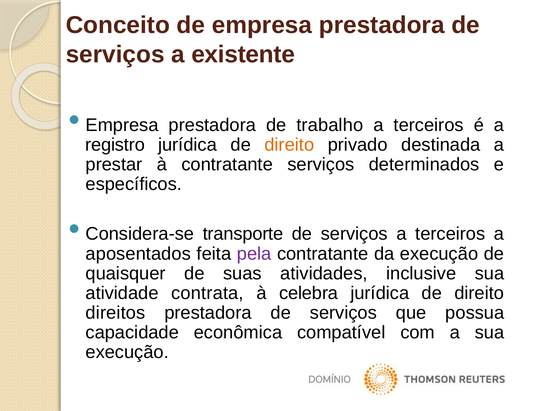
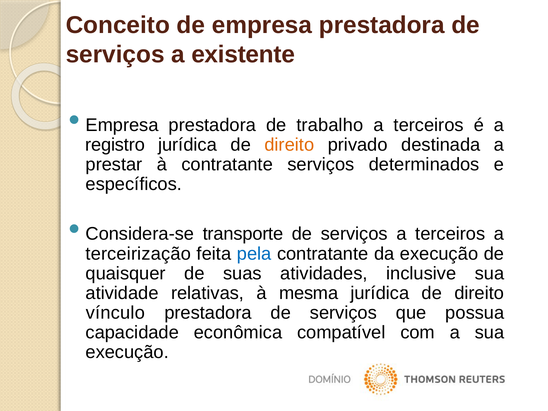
aposentados: aposentados -> terceirização
pela colour: purple -> blue
contrata: contrata -> relativas
celebra: celebra -> mesma
direitos: direitos -> vínculo
